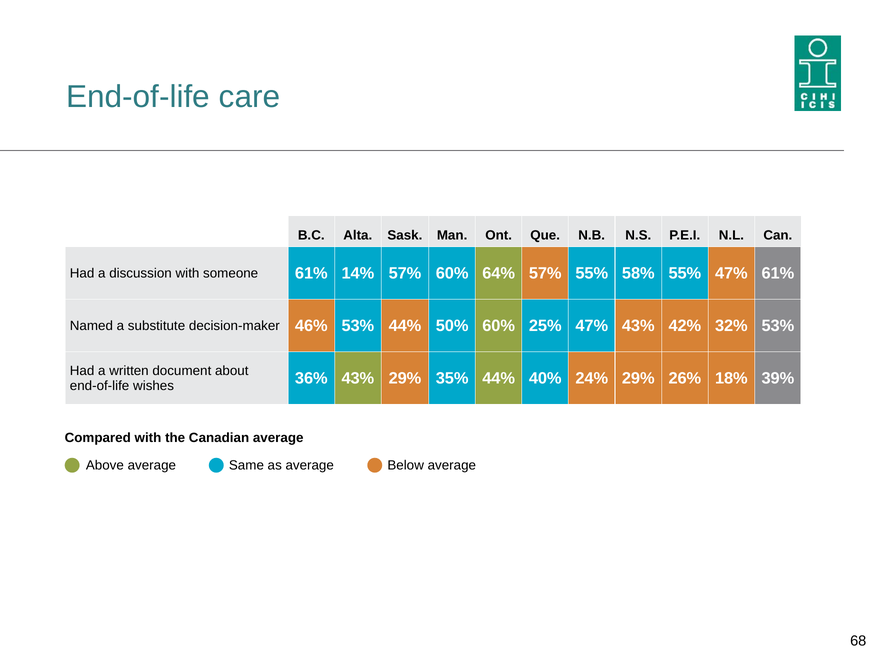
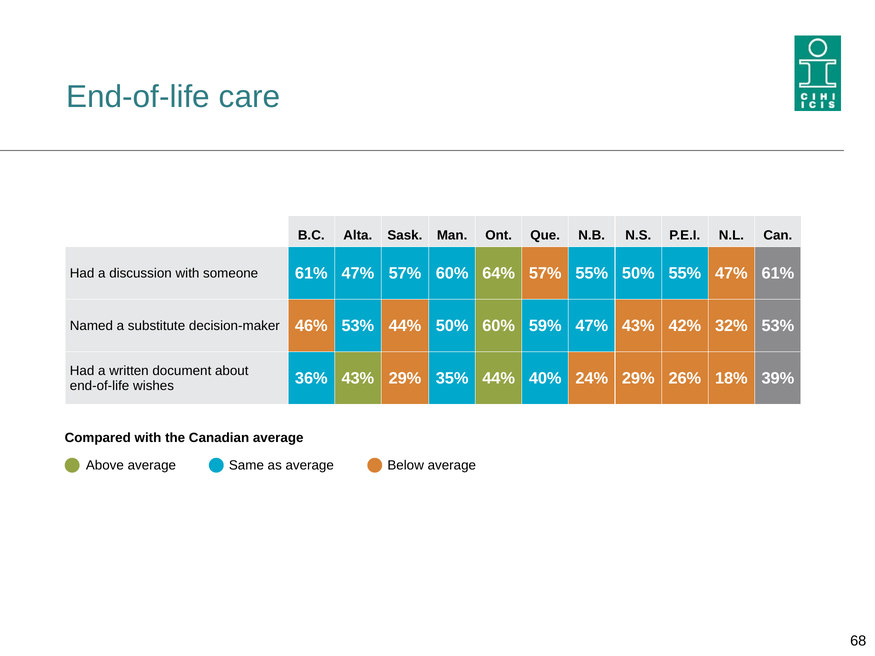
61% 14%: 14% -> 47%
55% 58%: 58% -> 50%
25%: 25% -> 59%
